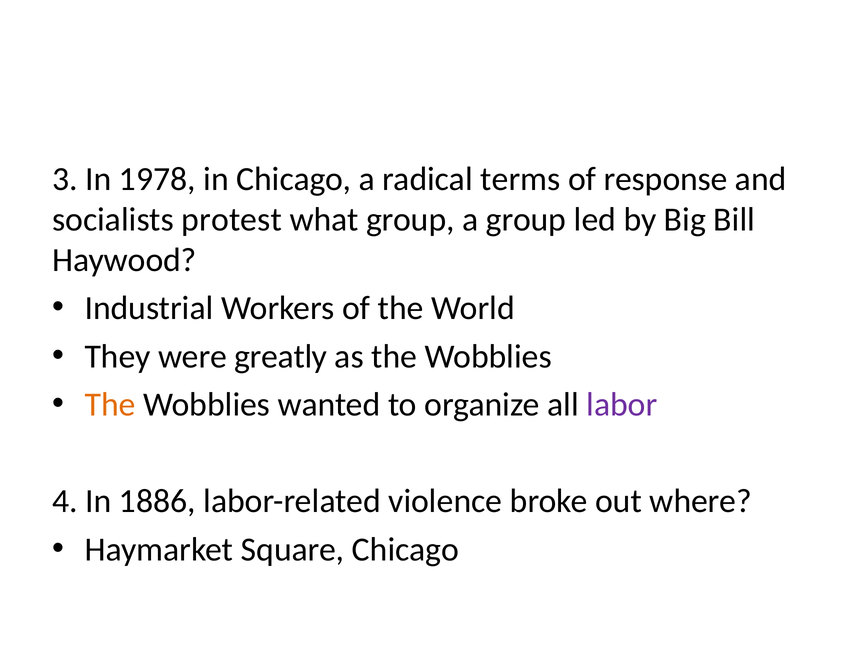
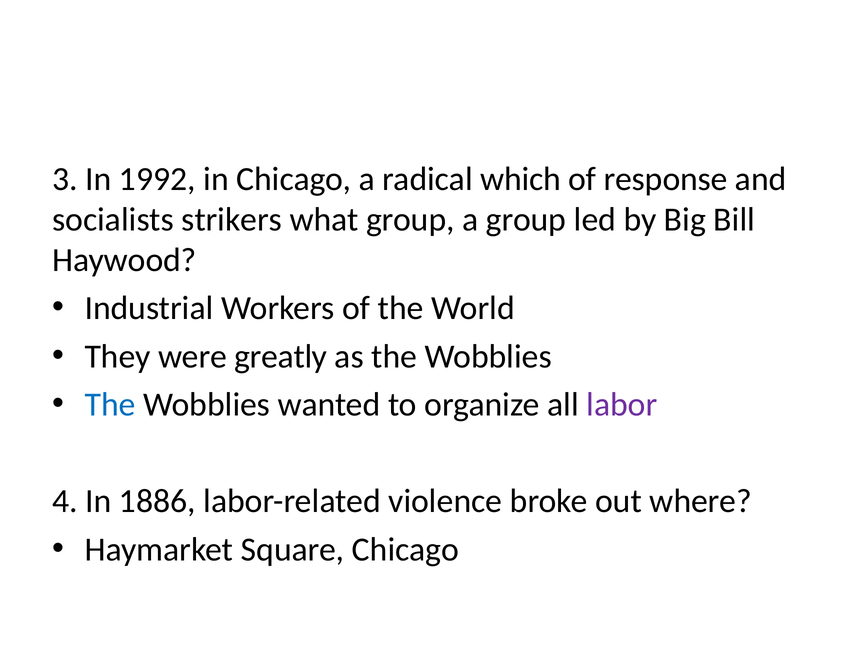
1978: 1978 -> 1992
terms: terms -> which
protest: protest -> strikers
The at (110, 405) colour: orange -> blue
